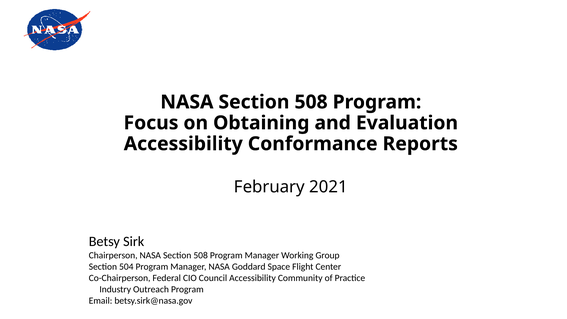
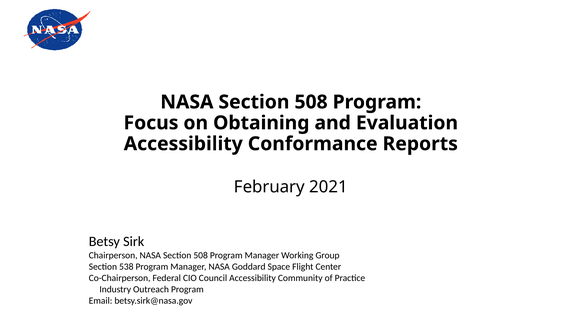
504: 504 -> 538
